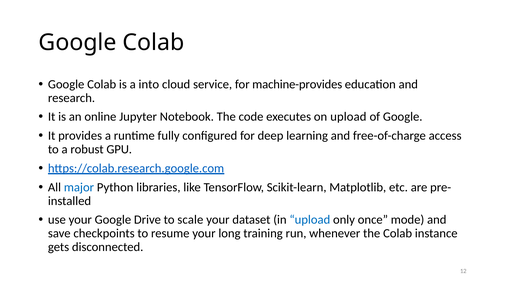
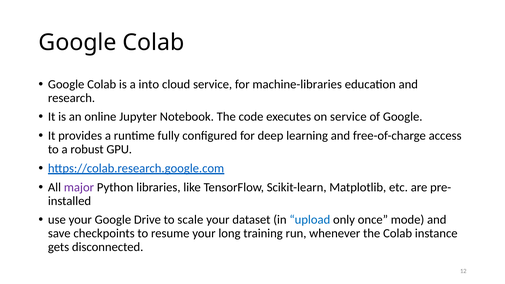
machine-provides: machine-provides -> machine-libraries
on upload: upload -> service
major colour: blue -> purple
